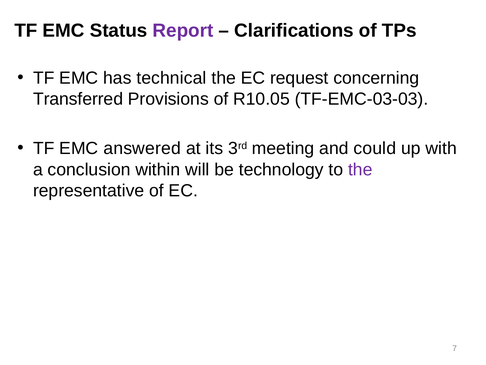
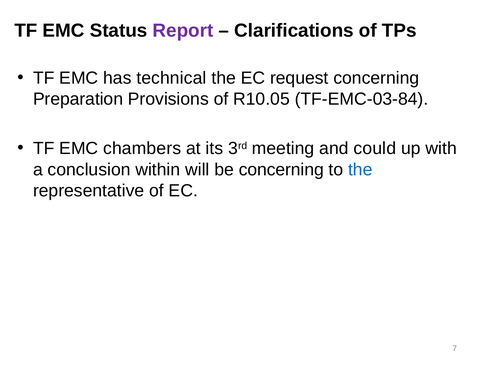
Transferred: Transferred -> Preparation
TF-EMC-03-03: TF-EMC-03-03 -> TF-EMC-03-84
answered: answered -> chambers
be technology: technology -> concerning
the at (360, 169) colour: purple -> blue
